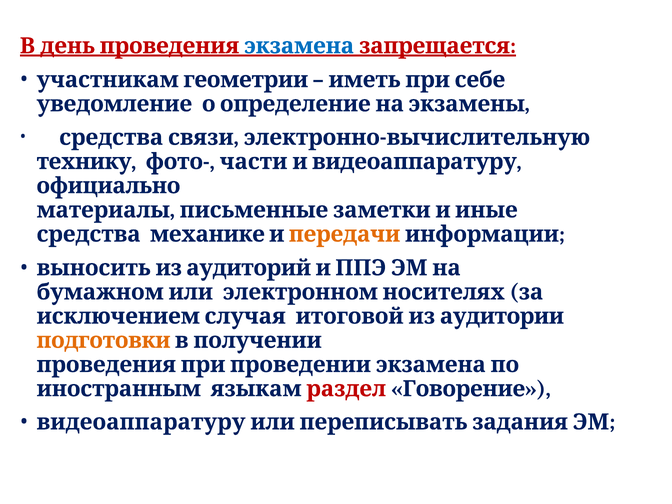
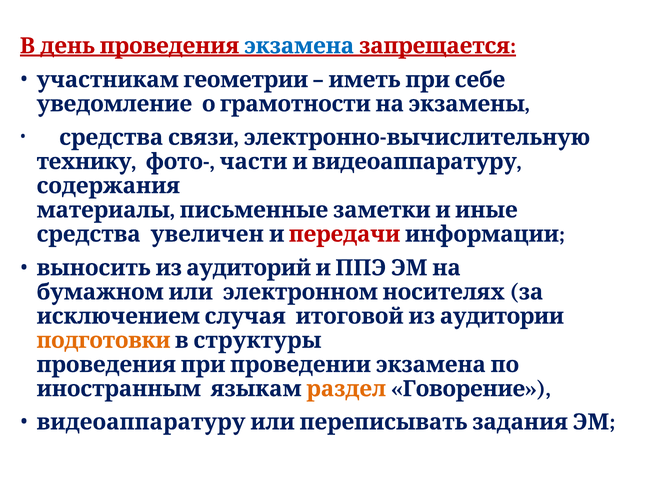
определение: определение -> грамотности
официально: официально -> содержания
механике: механике -> увеличен
передачи colour: orange -> red
получении: получении -> структуры
раздел colour: red -> orange
